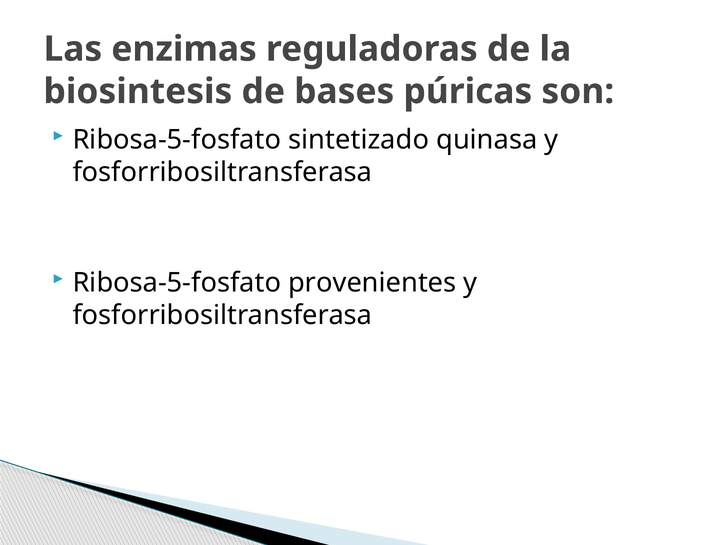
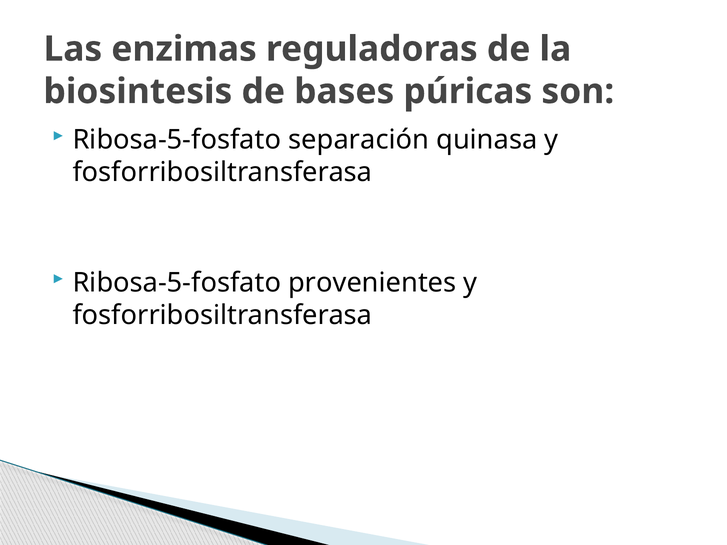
sintetizado: sintetizado -> separación
